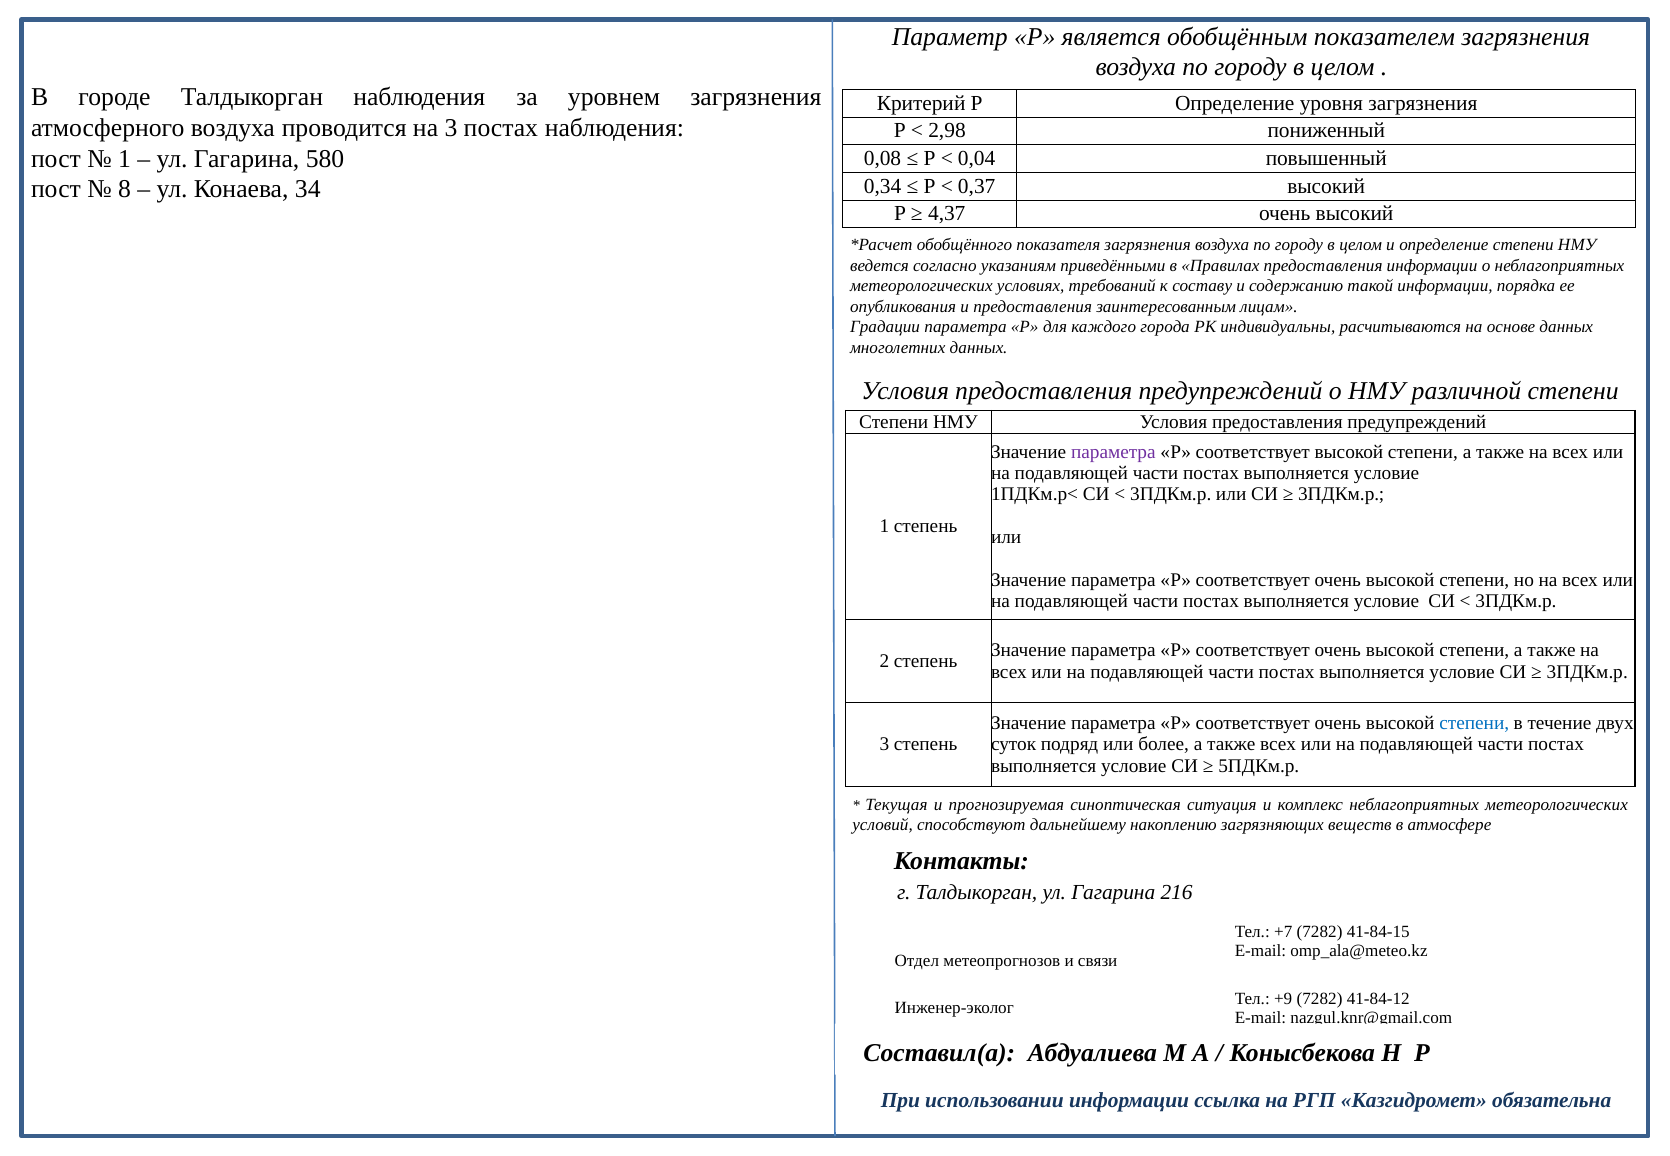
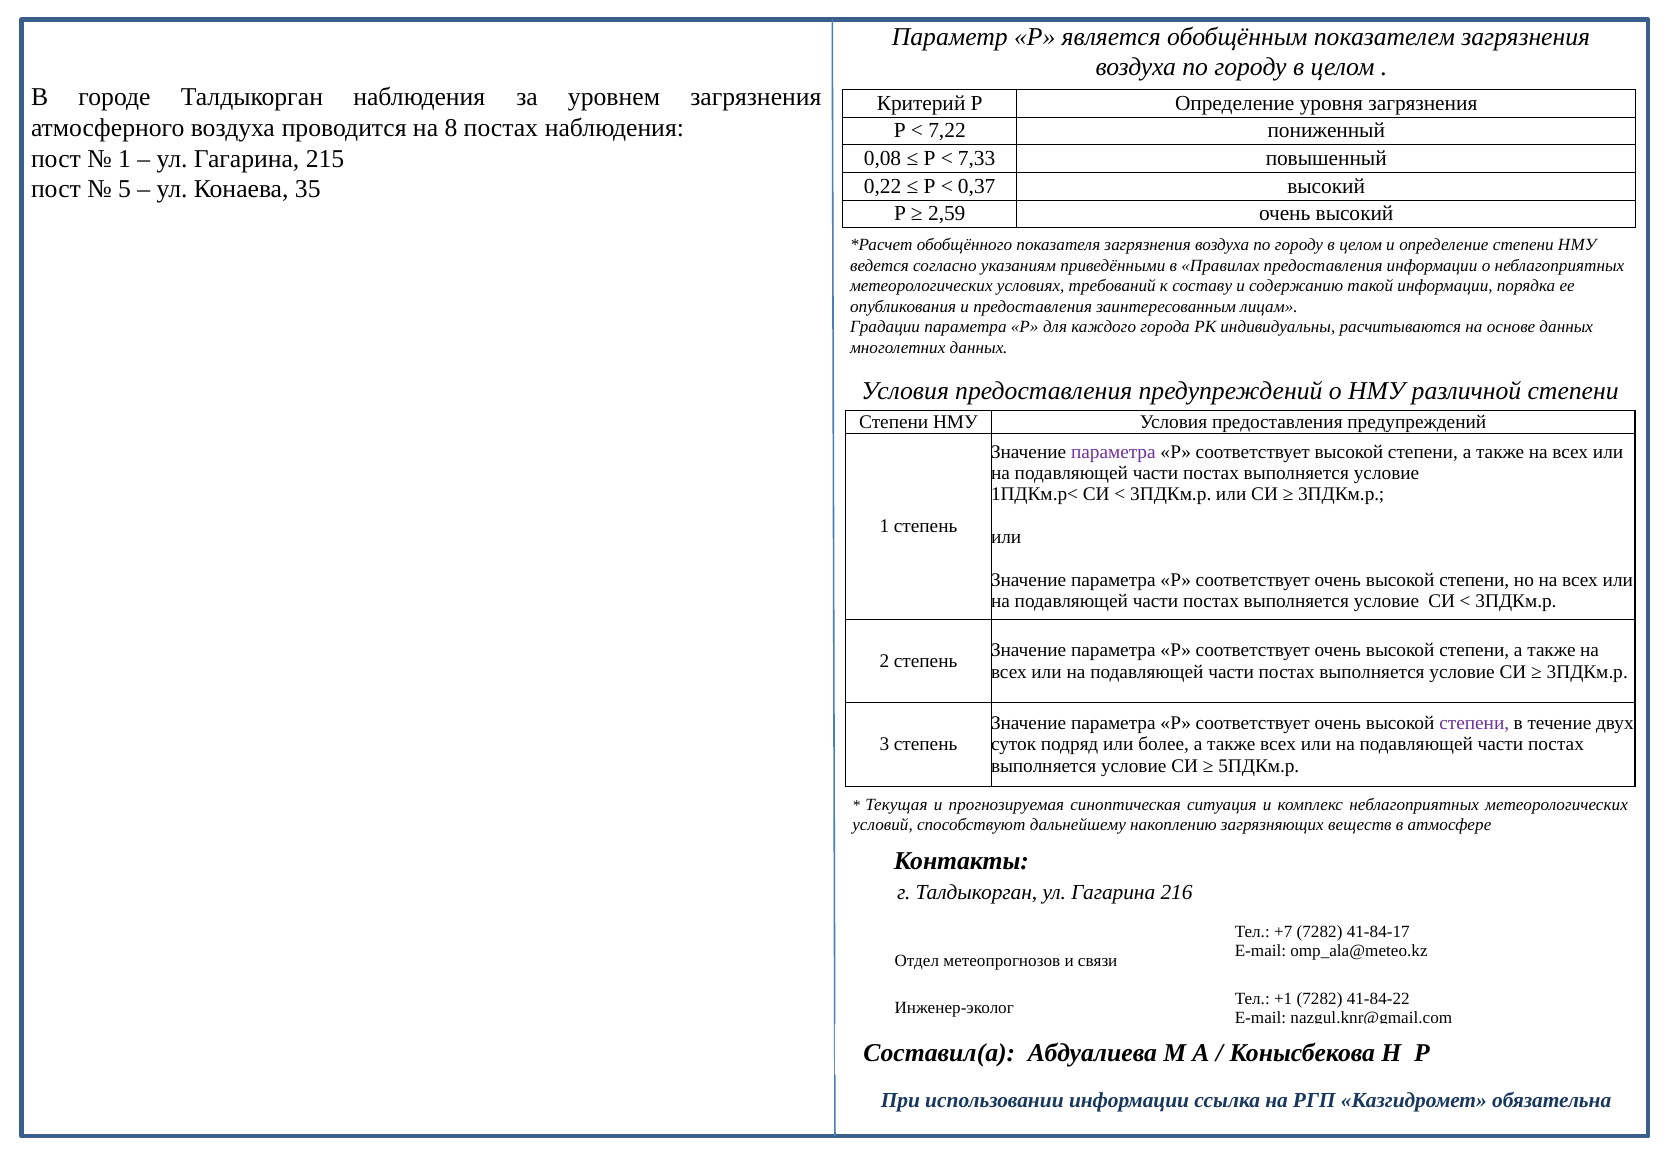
на 3: 3 -> 8
2,98: 2,98 -> 7,22
580: 580 -> 215
0,04: 0,04 -> 7,33
0,34: 0,34 -> 0,22
8: 8 -> 5
34: 34 -> 35
4,37: 4,37 -> 2,59
степени at (1474, 723) colour: blue -> purple
41-84-15: 41-84-15 -> 41-84-17
+9: +9 -> +1
41-84-12: 41-84-12 -> 41-84-22
